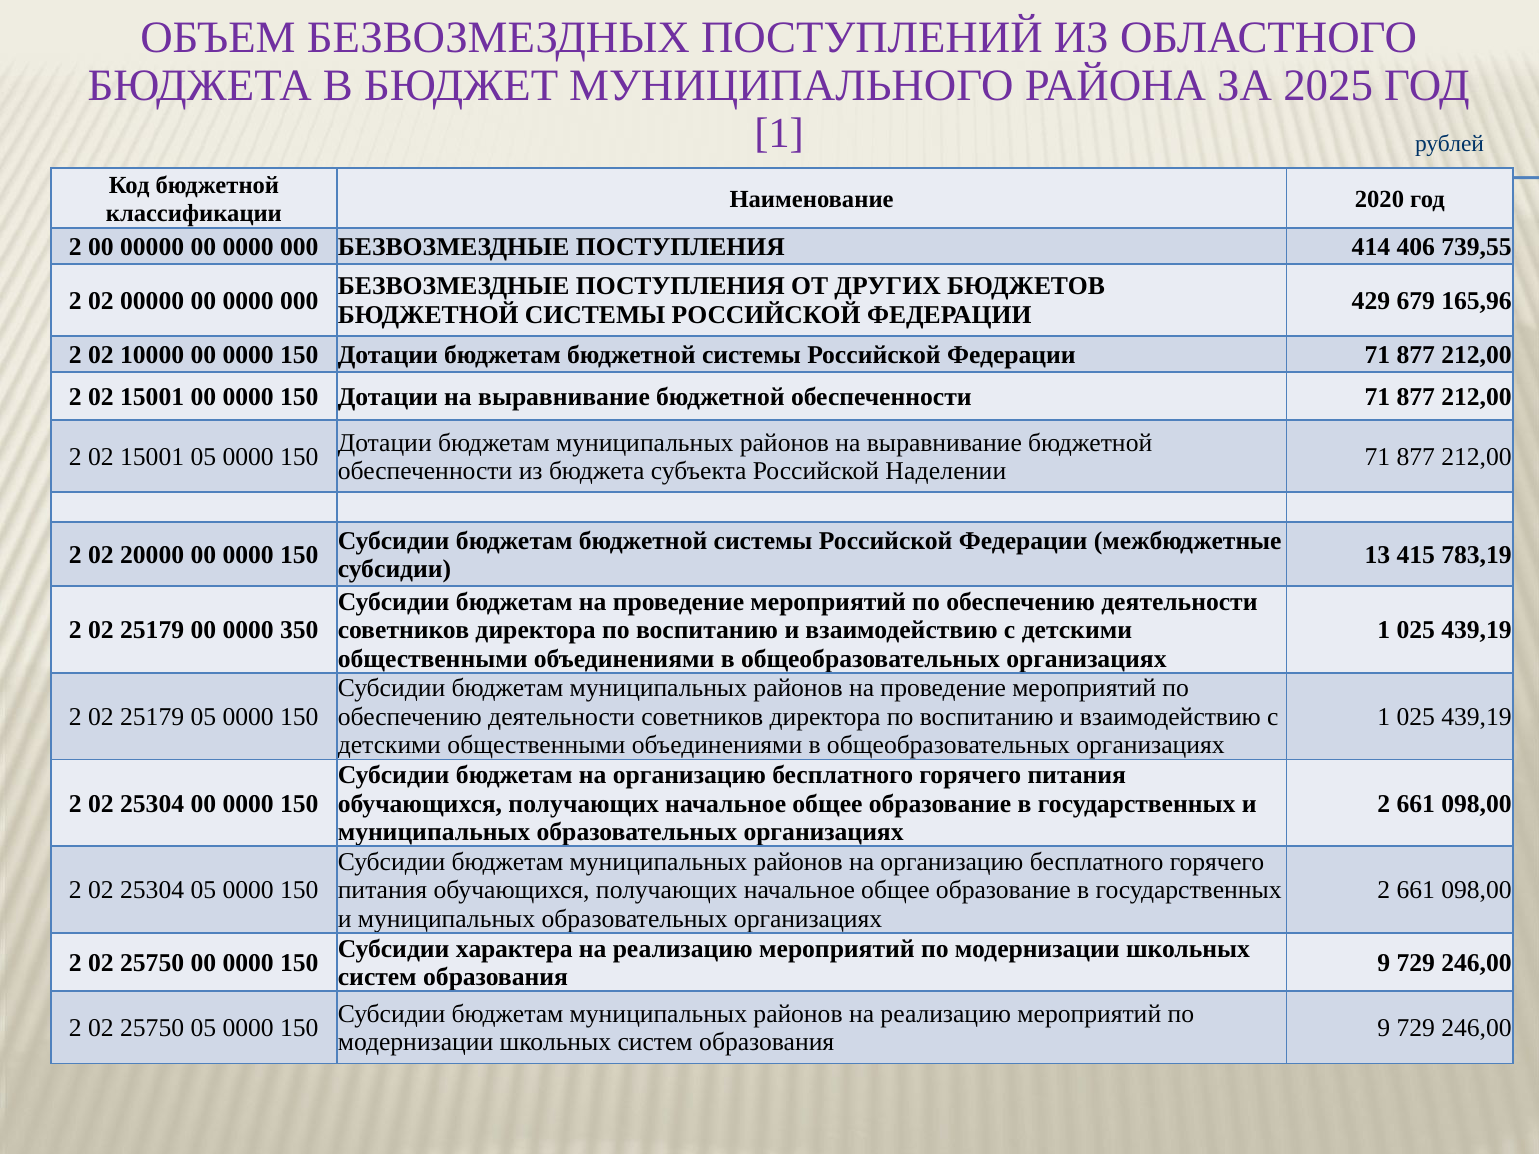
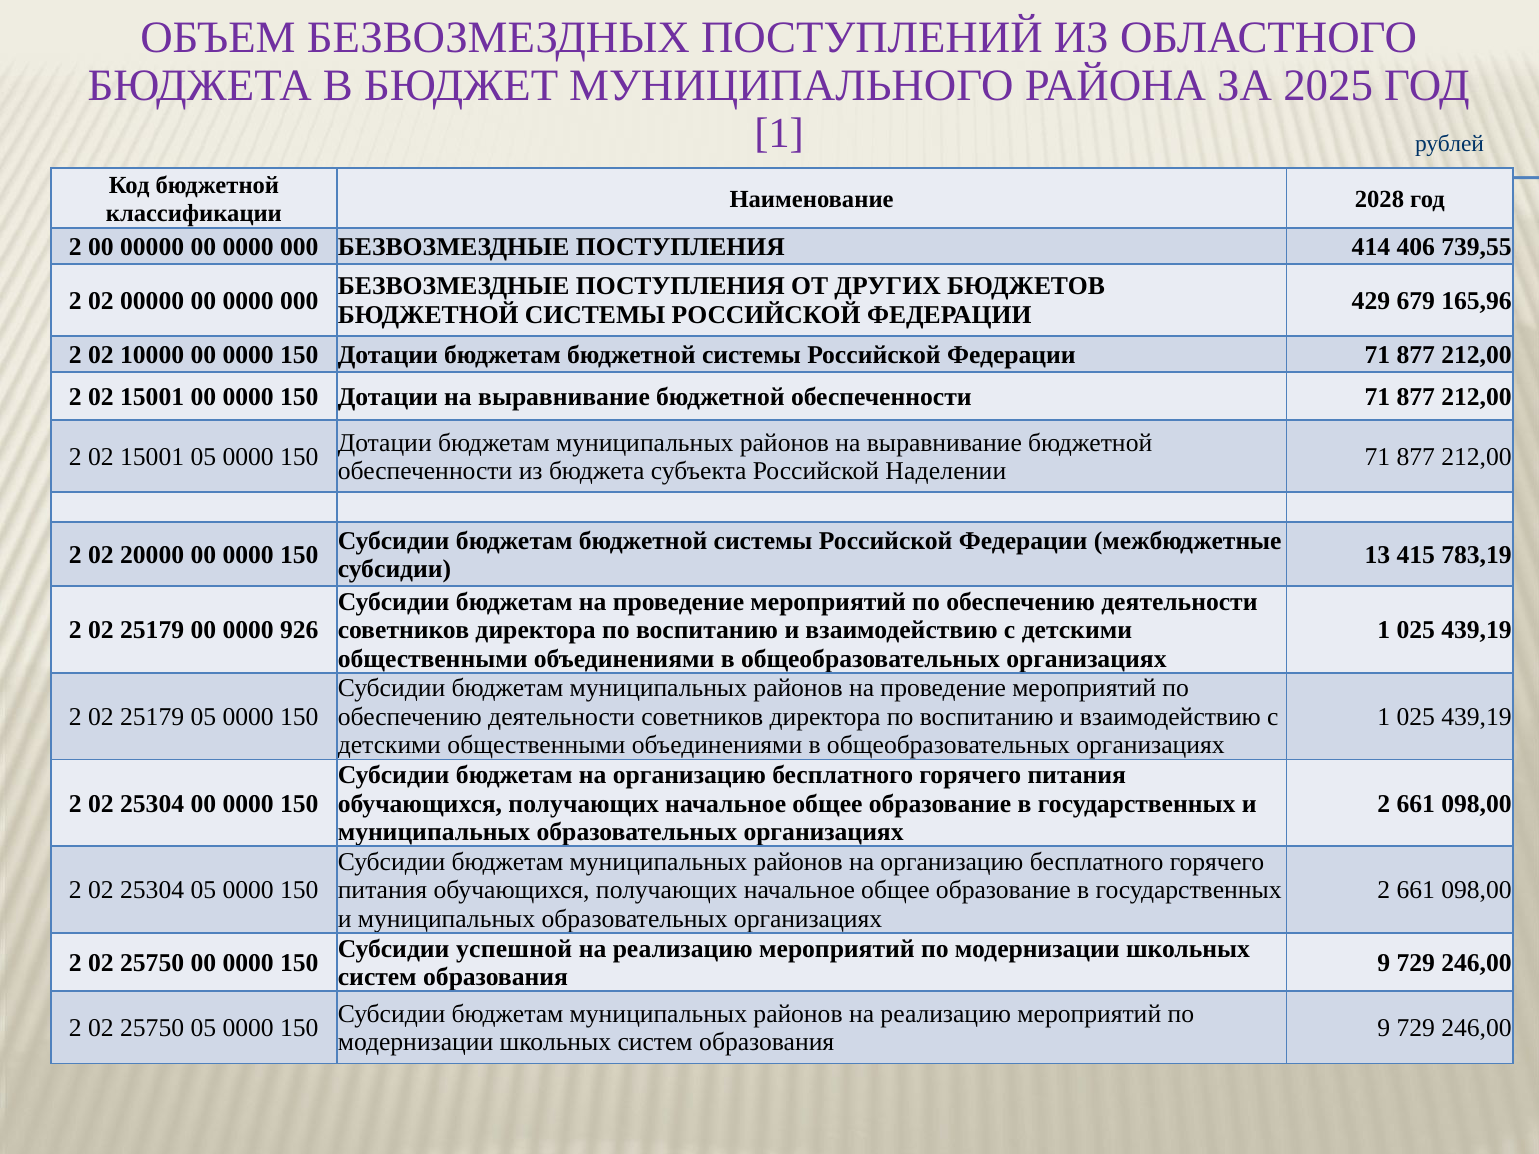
2020: 2020 -> 2028
350: 350 -> 926
характера: характера -> успешной
